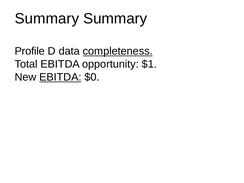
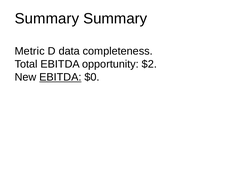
Profile: Profile -> Metric
completeness underline: present -> none
$1: $1 -> $2
